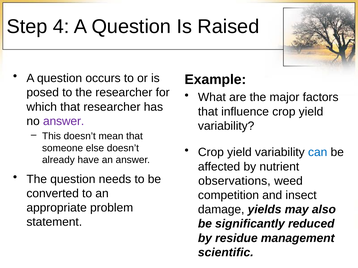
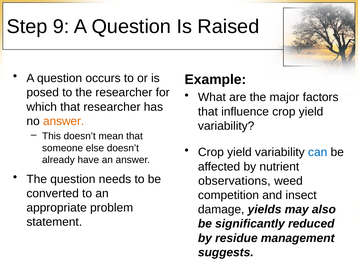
4: 4 -> 9
answer at (64, 121) colour: purple -> orange
scientific: scientific -> suggests
